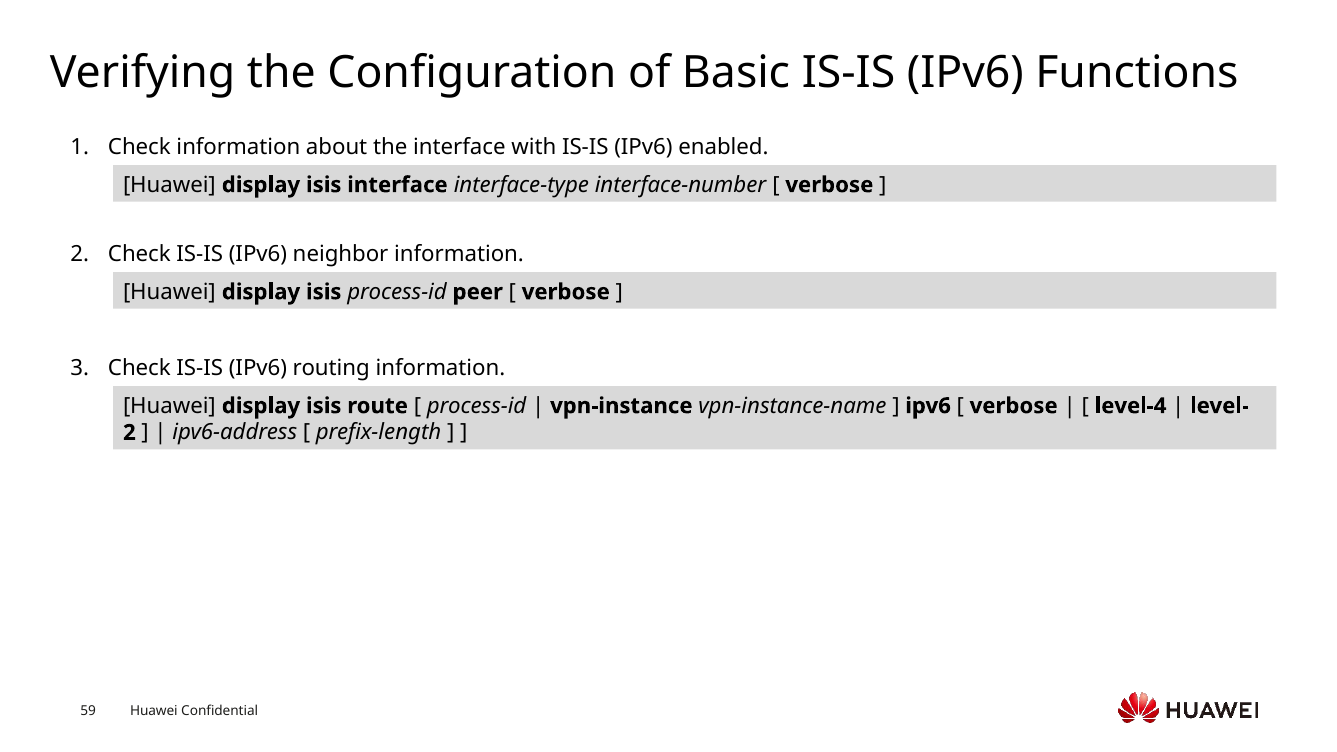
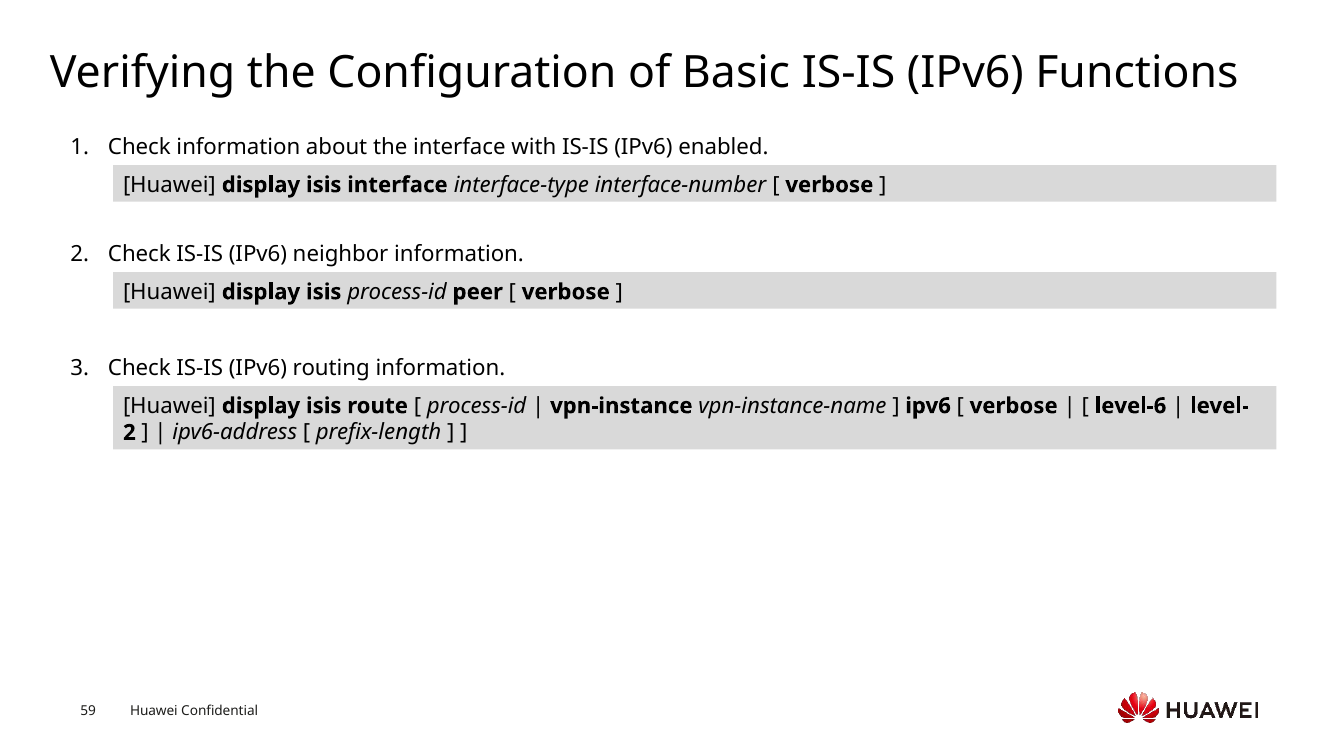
level-4: level-4 -> level-6
